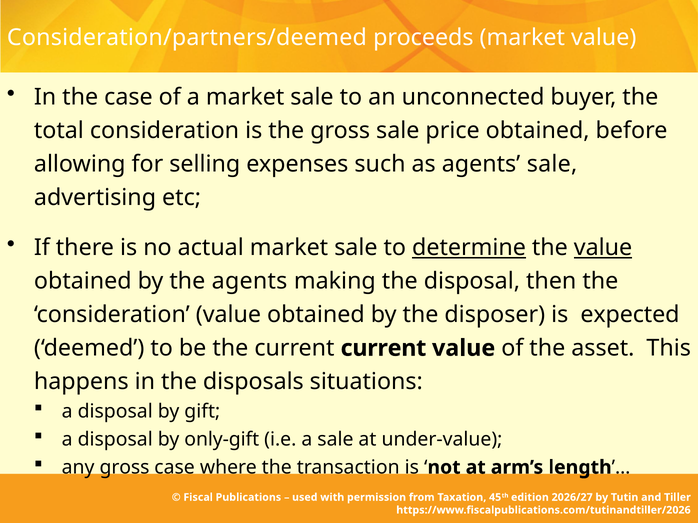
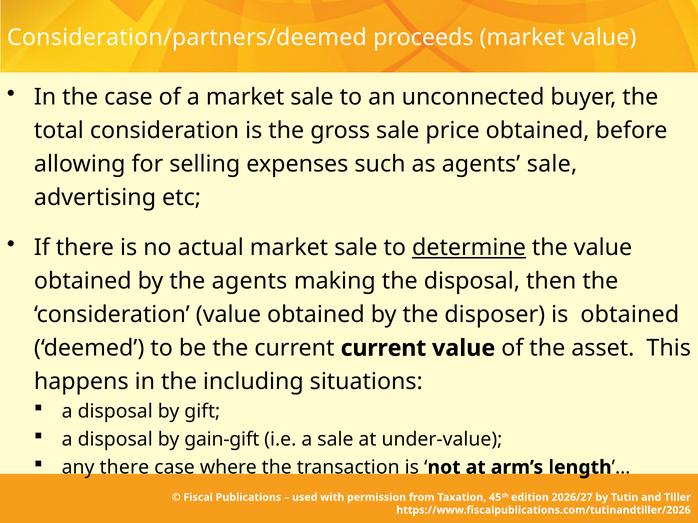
value at (603, 248) underline: present -> none
is expected: expected -> obtained
disposals: disposals -> including
only-gift: only-gift -> gain-gift
any gross: gross -> there
